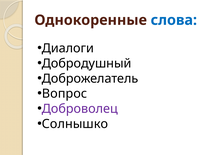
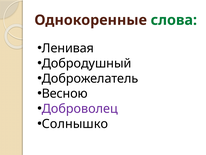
слова colour: blue -> green
Диалоги: Диалоги -> Ленивая
Вопрос: Вопрос -> Весною
